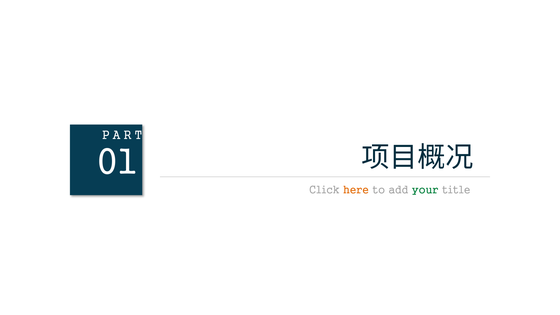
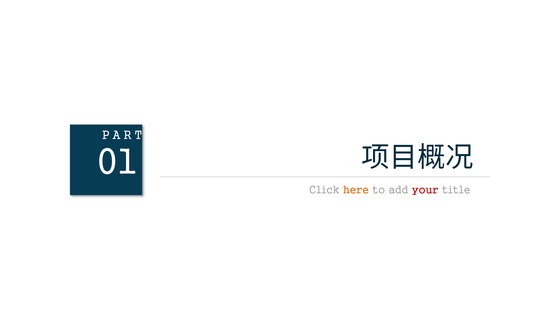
your colour: green -> red
